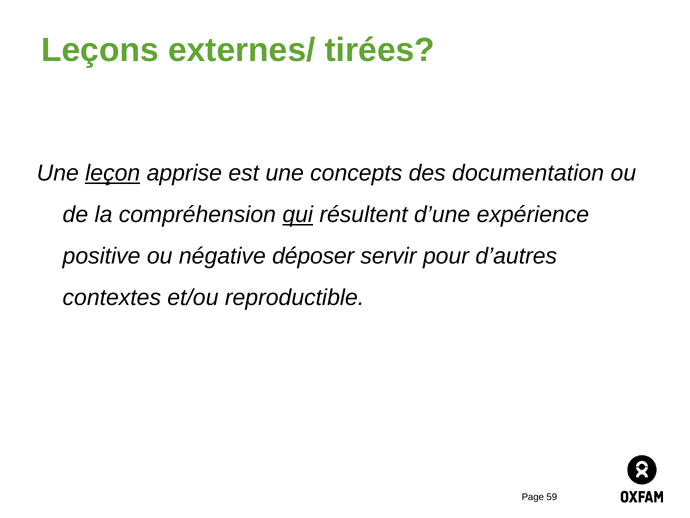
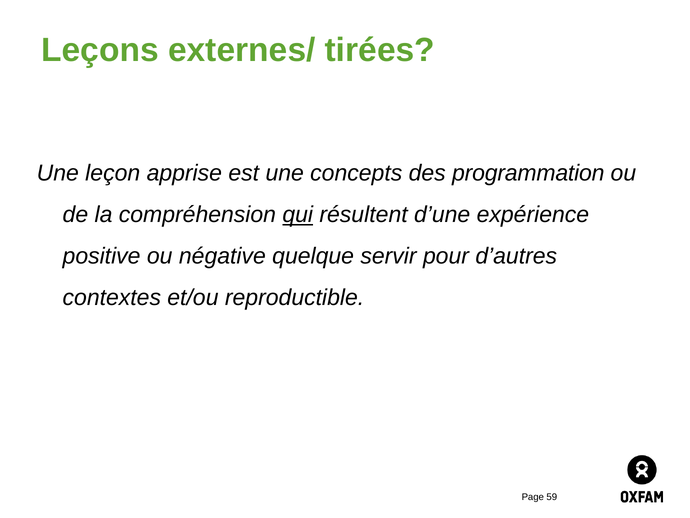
leçon underline: present -> none
documentation: documentation -> programmation
déposer: déposer -> quelque
